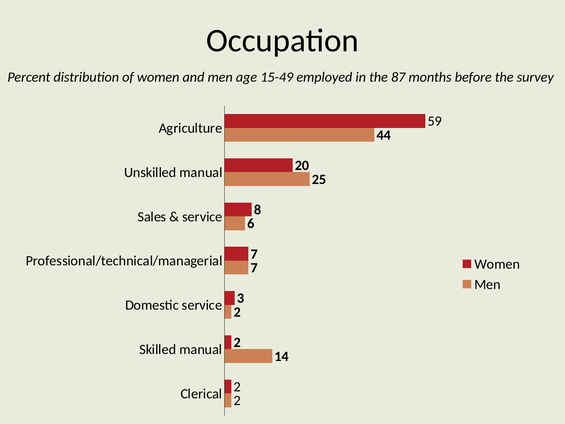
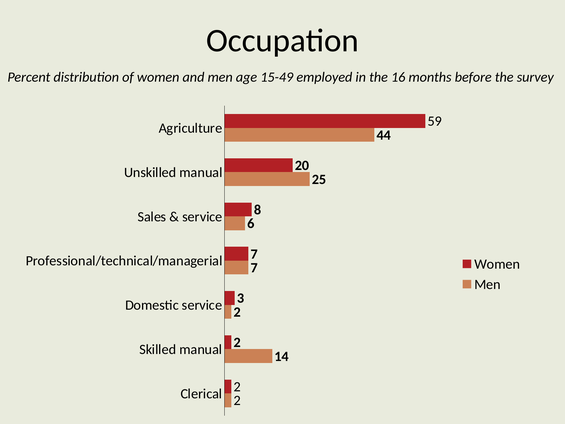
87: 87 -> 16
